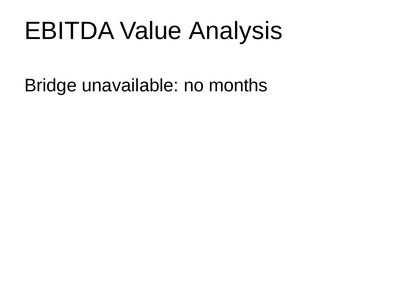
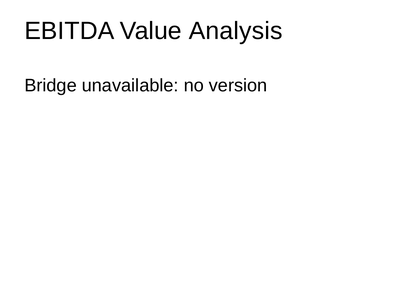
months: months -> version
